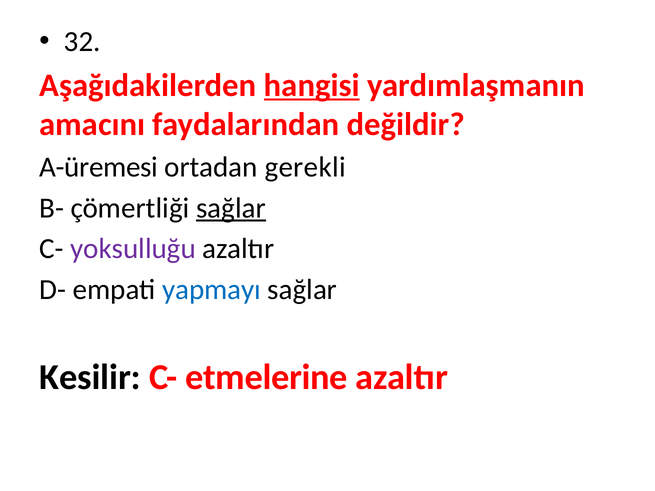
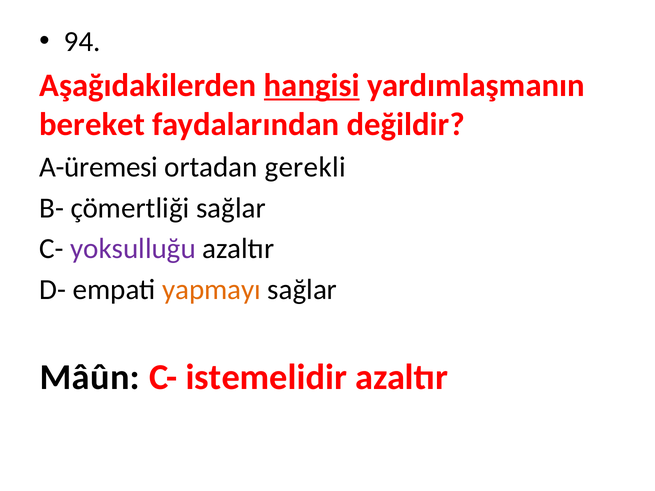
32: 32 -> 94
amacını: amacını -> bereket
sağlar at (231, 208) underline: present -> none
yapmayı colour: blue -> orange
Kesilir: Kesilir -> Mâûn
etmelerine: etmelerine -> istemelidir
